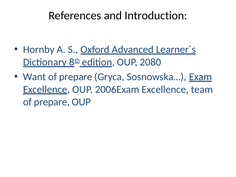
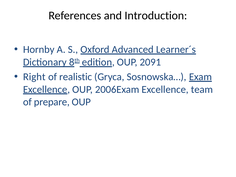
2080: 2080 -> 2091
Want: Want -> Right
prepare at (76, 77): prepare -> realistic
